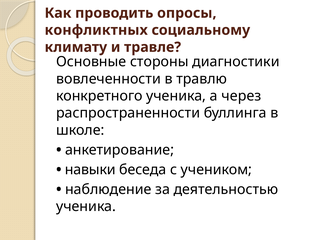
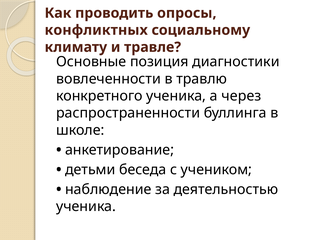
стороны: стороны -> позиция
навыки: навыки -> детьми
